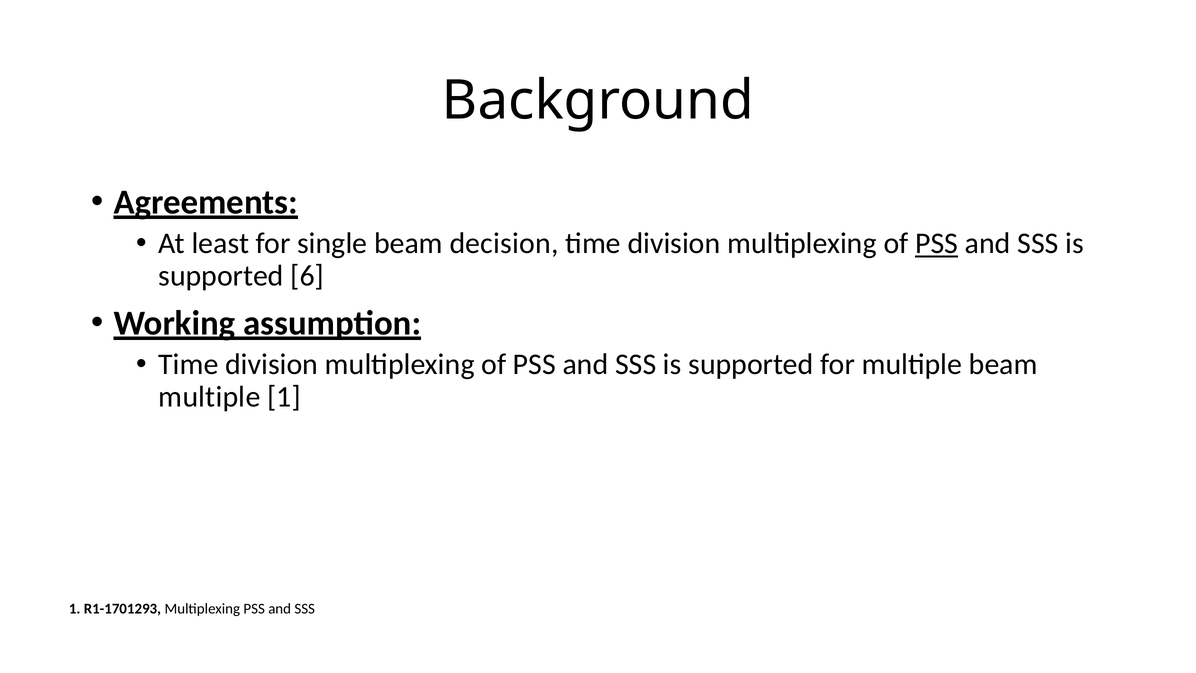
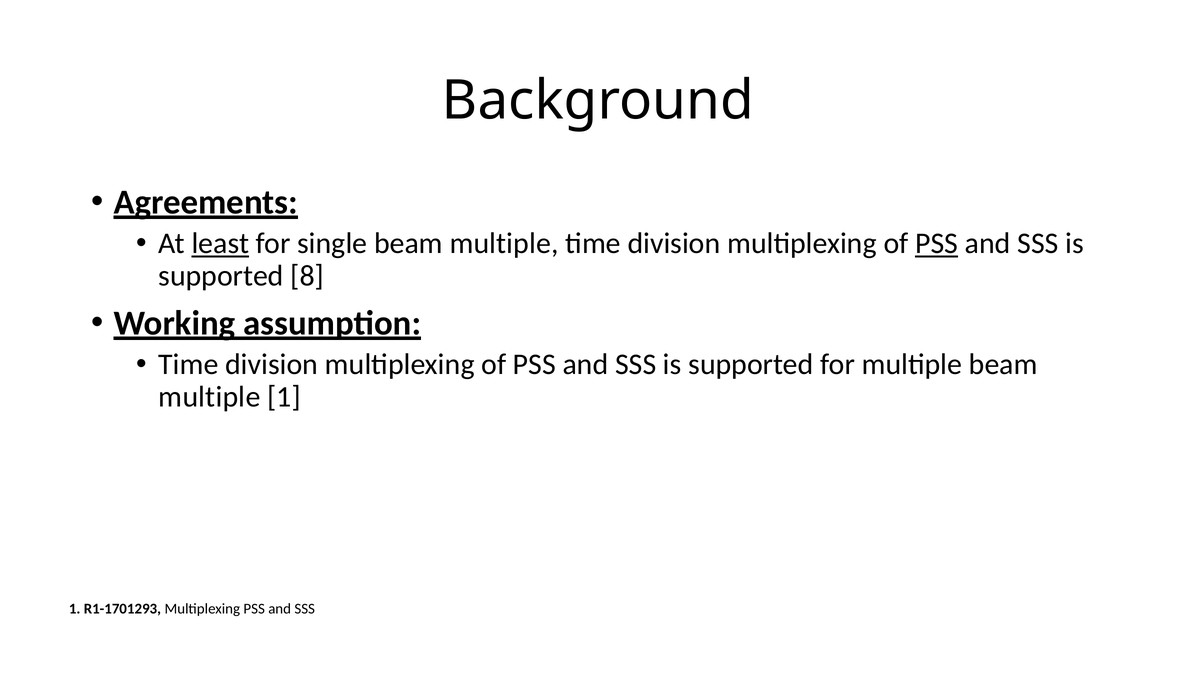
least underline: none -> present
single beam decision: decision -> multiple
6: 6 -> 8
